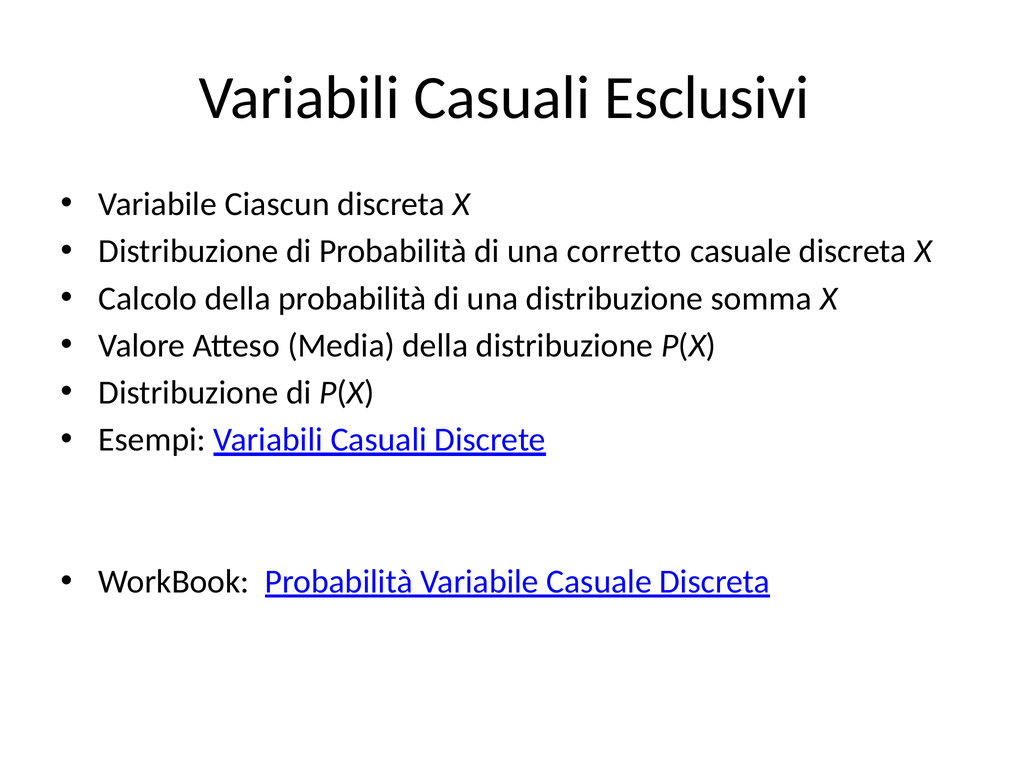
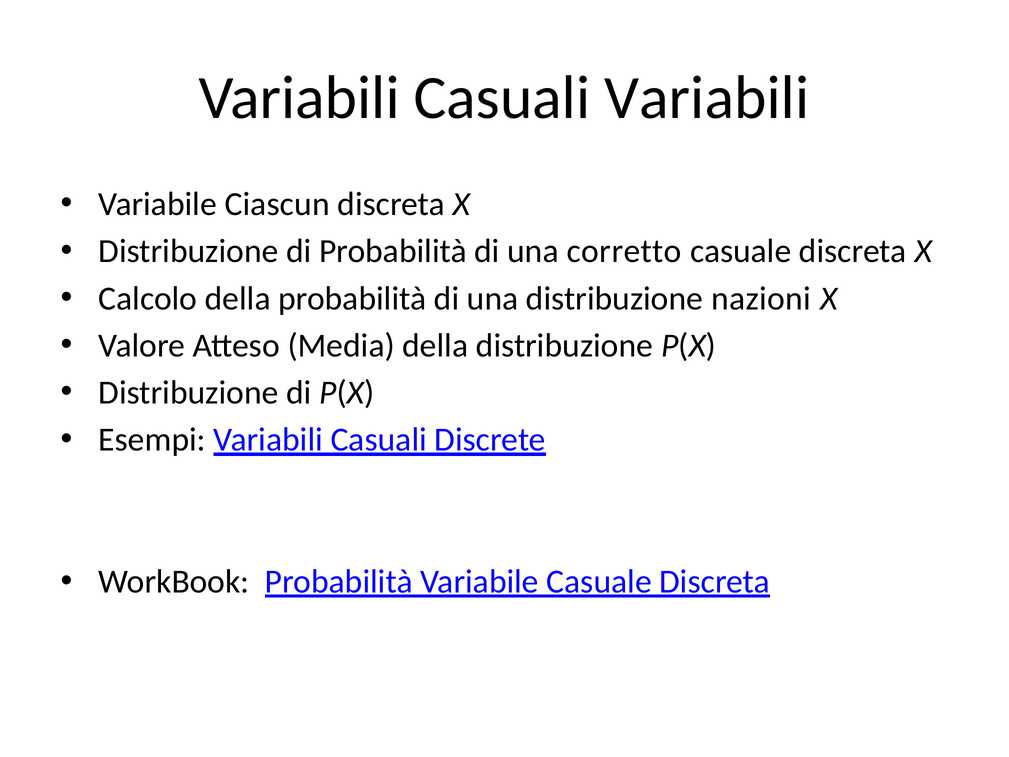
Casuali Esclusivi: Esclusivi -> Variabili
somma: somma -> nazioni
